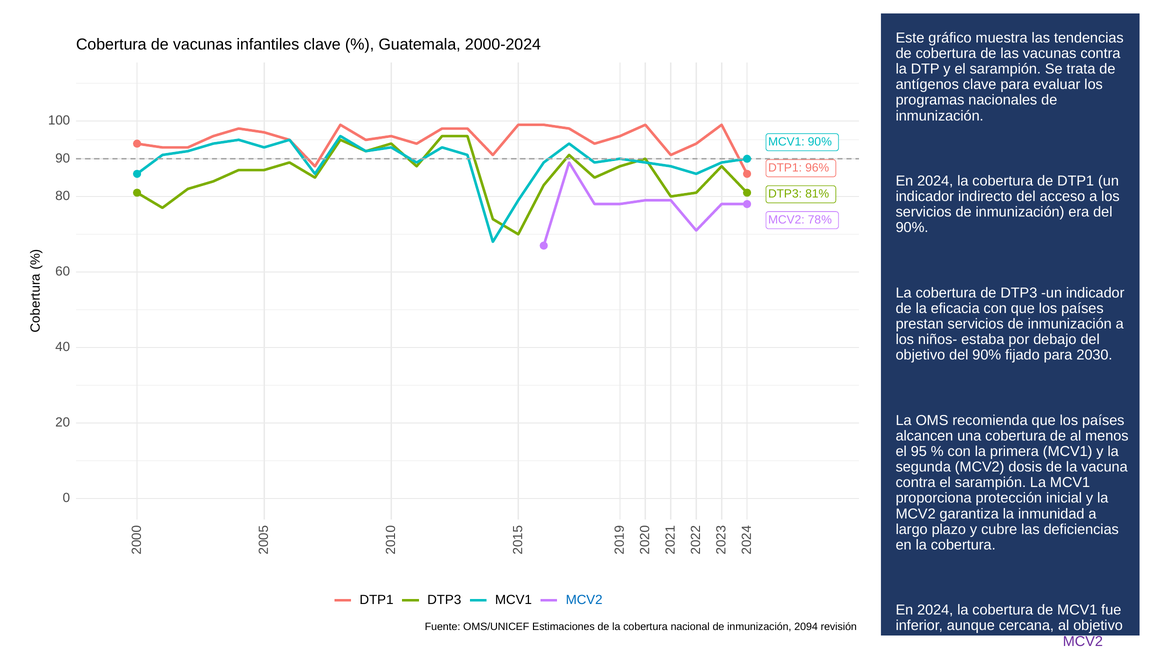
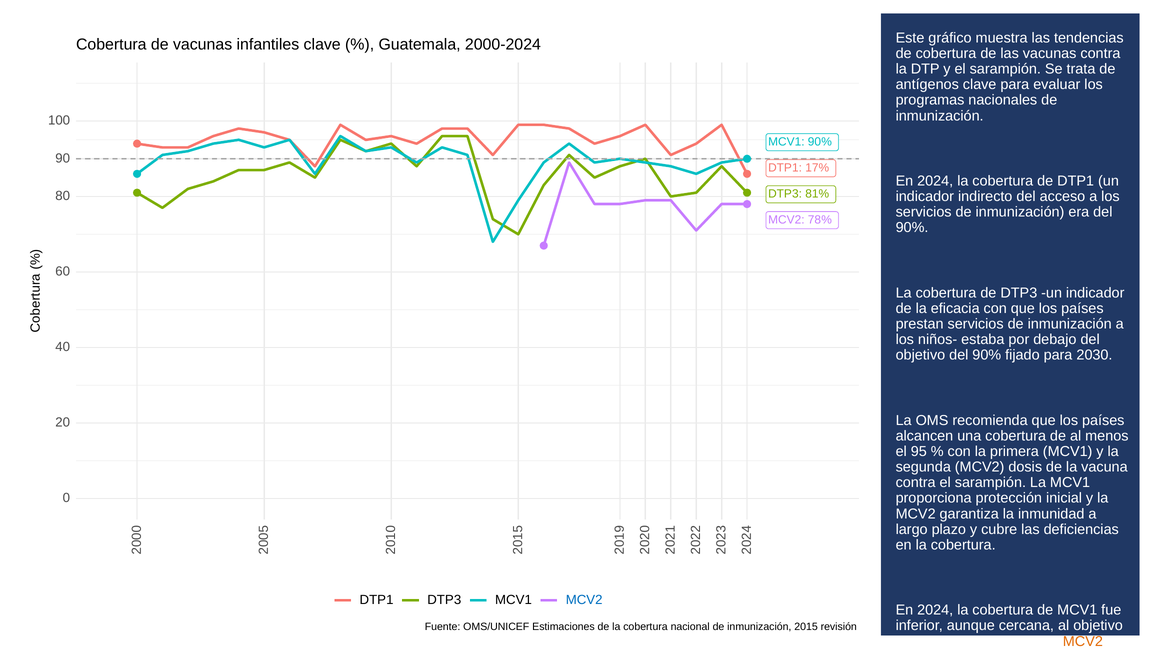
96%: 96% -> 17%
2094: 2094 -> 2015
MCV2 at (1083, 641) colour: purple -> orange
